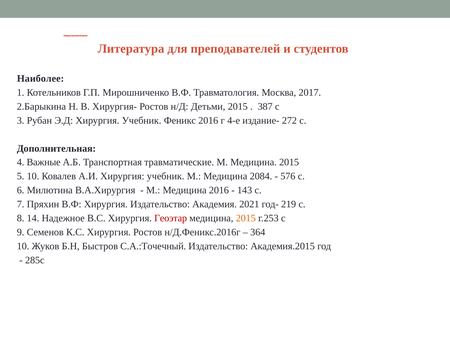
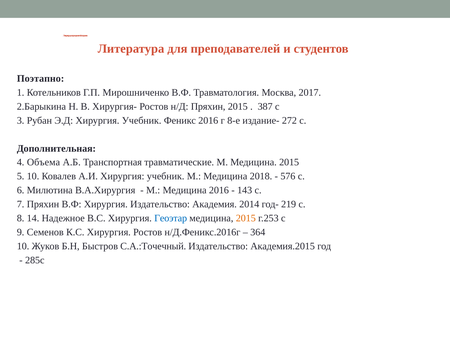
Наиболее: Наиболее -> Поэтапно
н/Д Детьми: Детьми -> Пряхин
4-е: 4-е -> 8-е
Важные: Важные -> Объема
2084: 2084 -> 2018
2021: 2021 -> 2014
Геоэтар colour: red -> blue
